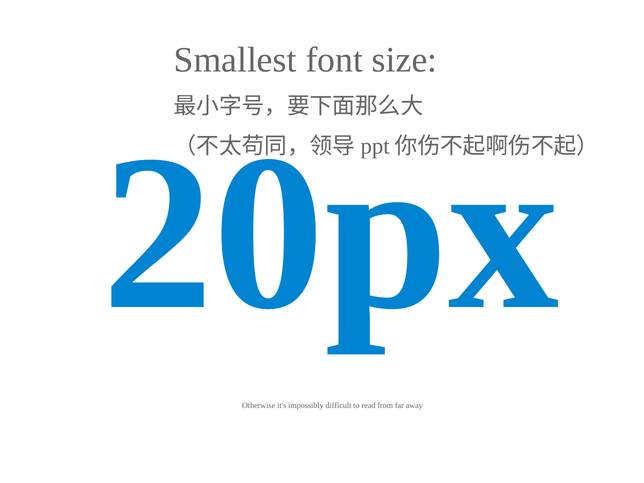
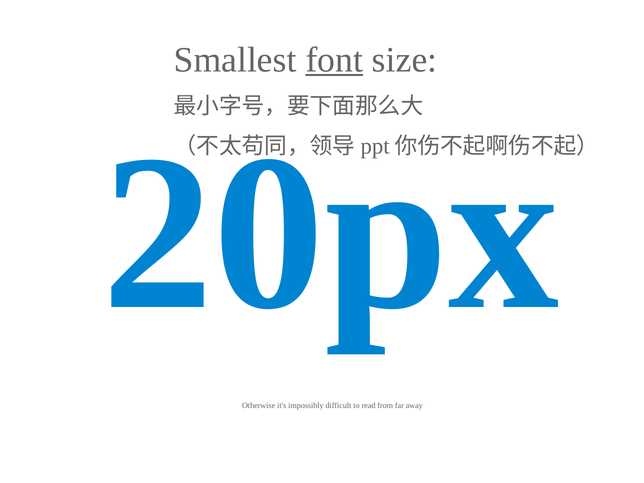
font underline: none -> present
